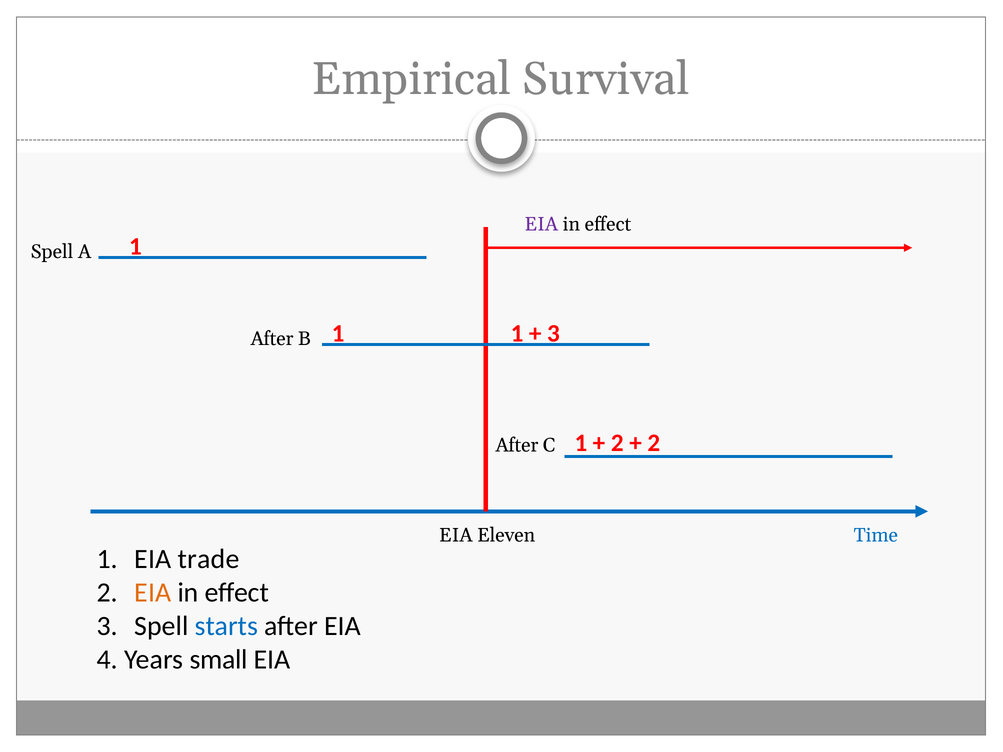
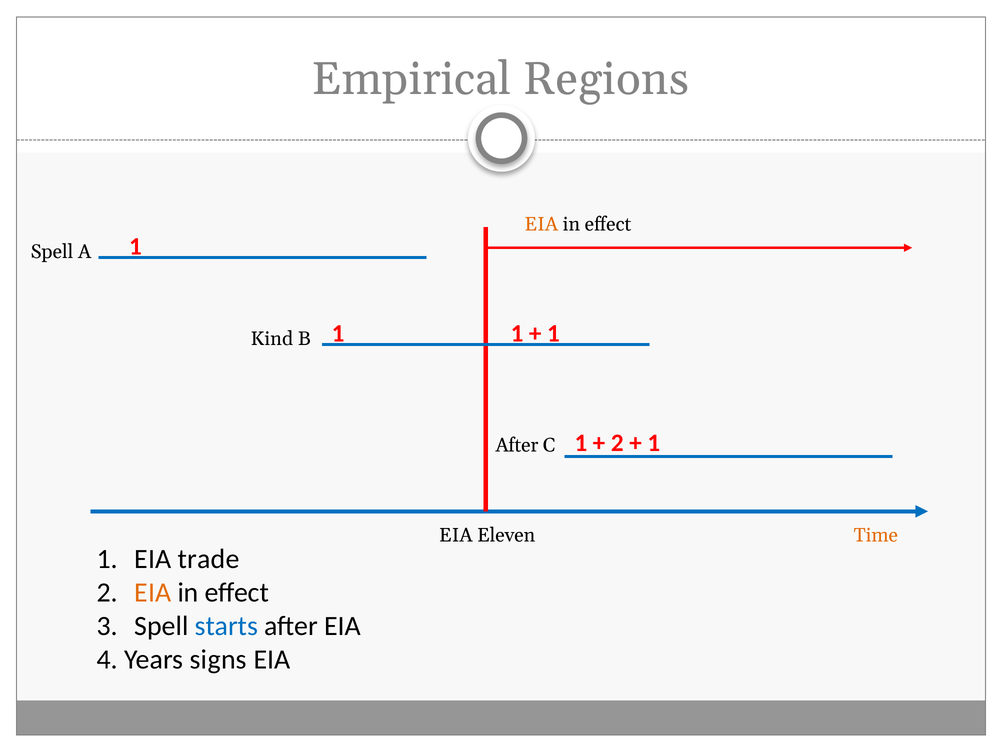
Survival: Survival -> Regions
EIA at (541, 224) colour: purple -> orange
3 at (553, 334): 3 -> 1
After at (272, 339): After -> Kind
2 at (654, 443): 2 -> 1
Time colour: blue -> orange
small: small -> signs
